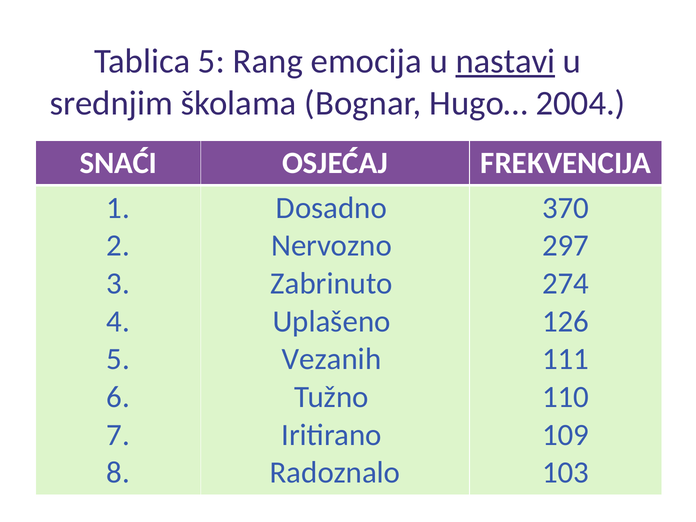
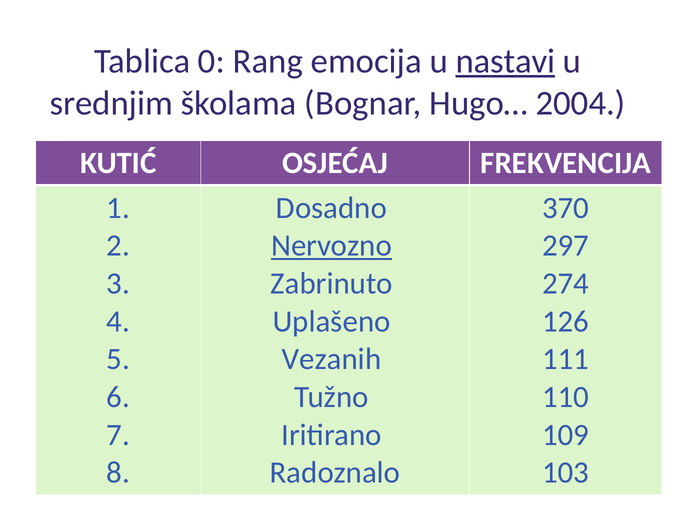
Tablica 5: 5 -> 0
SNAĆI: SNAĆI -> KUTIĆ
Nervozno underline: none -> present
